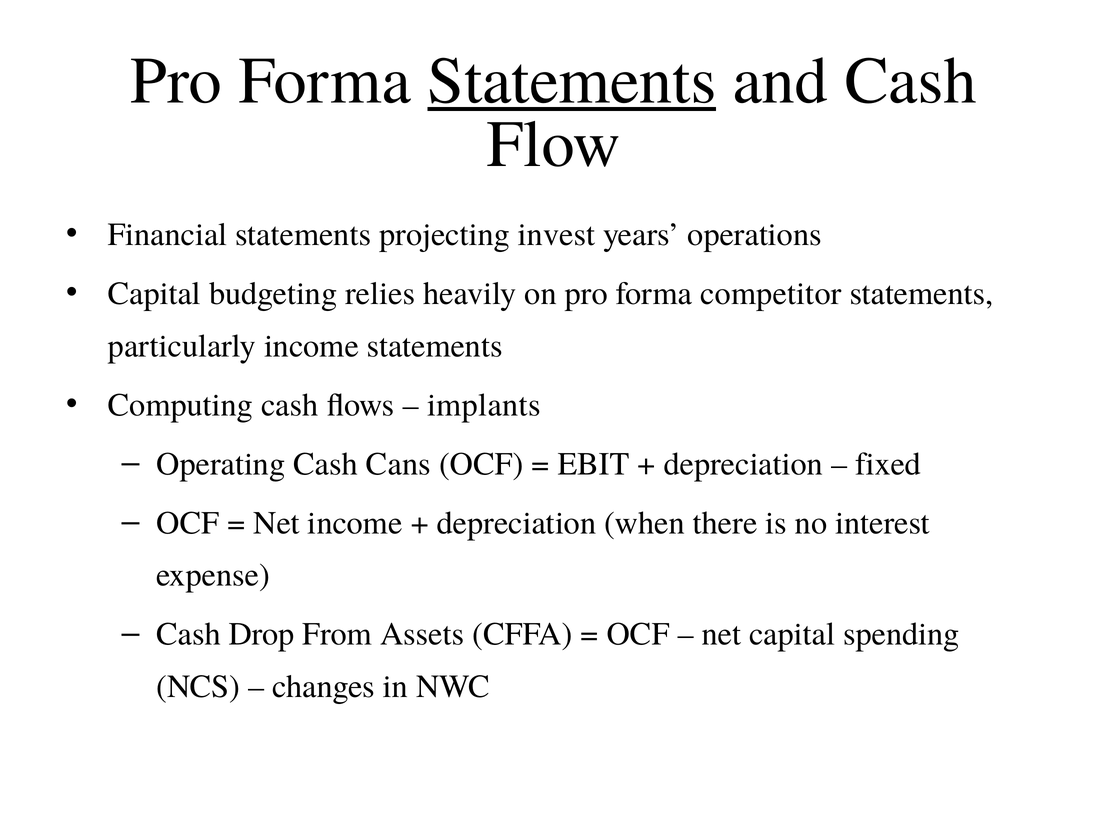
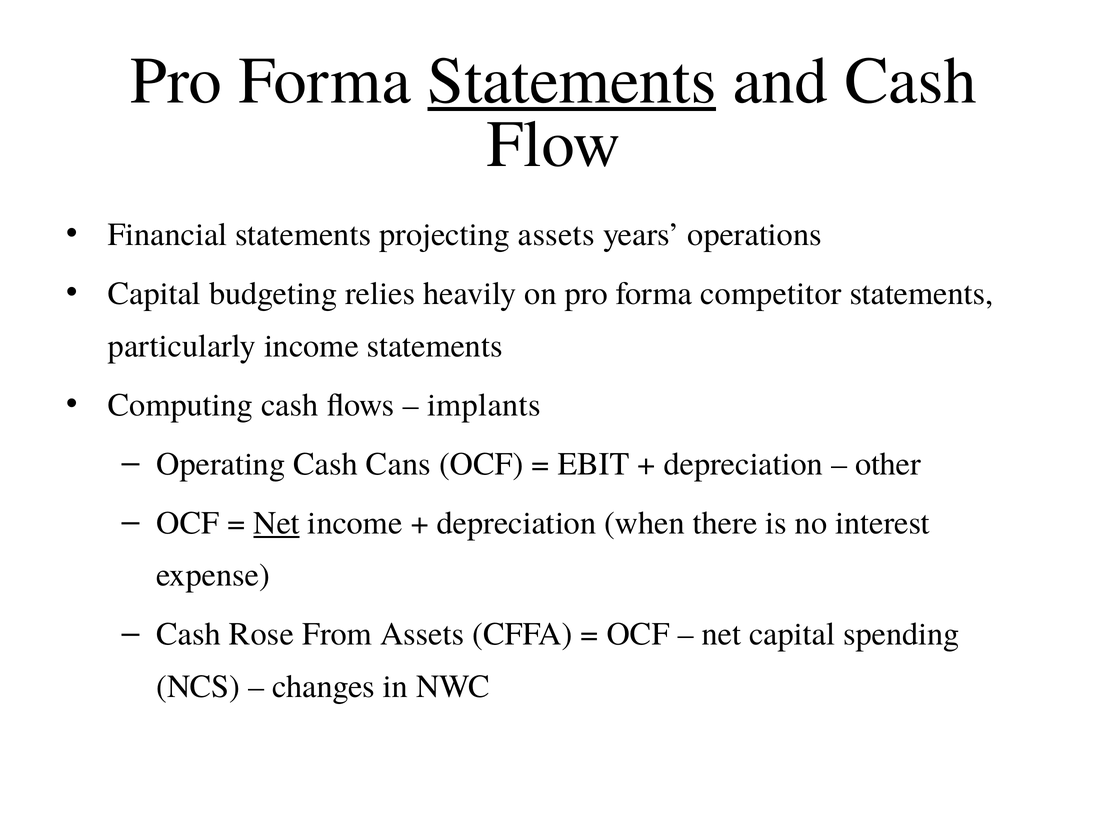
projecting invest: invest -> assets
fixed: fixed -> other
Net at (277, 522) underline: none -> present
Drop: Drop -> Rose
